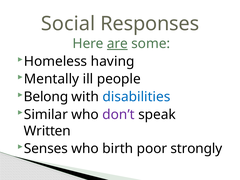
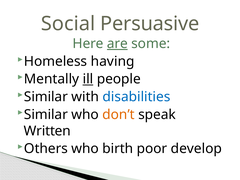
Responses: Responses -> Persuasive
ill underline: none -> present
Belong at (46, 97): Belong -> Similar
don’t colour: purple -> orange
Senses: Senses -> Others
strongly: strongly -> develop
